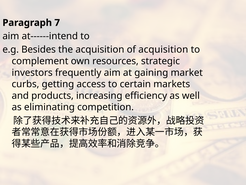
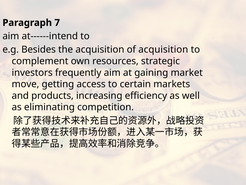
curbs: curbs -> move
